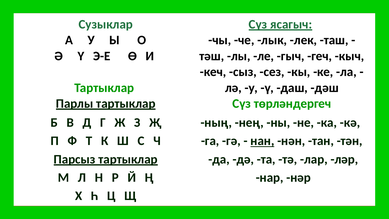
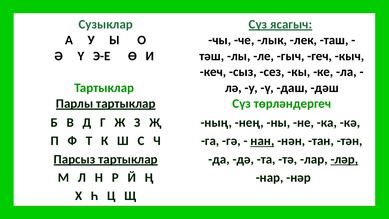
ләр underline: none -> present
